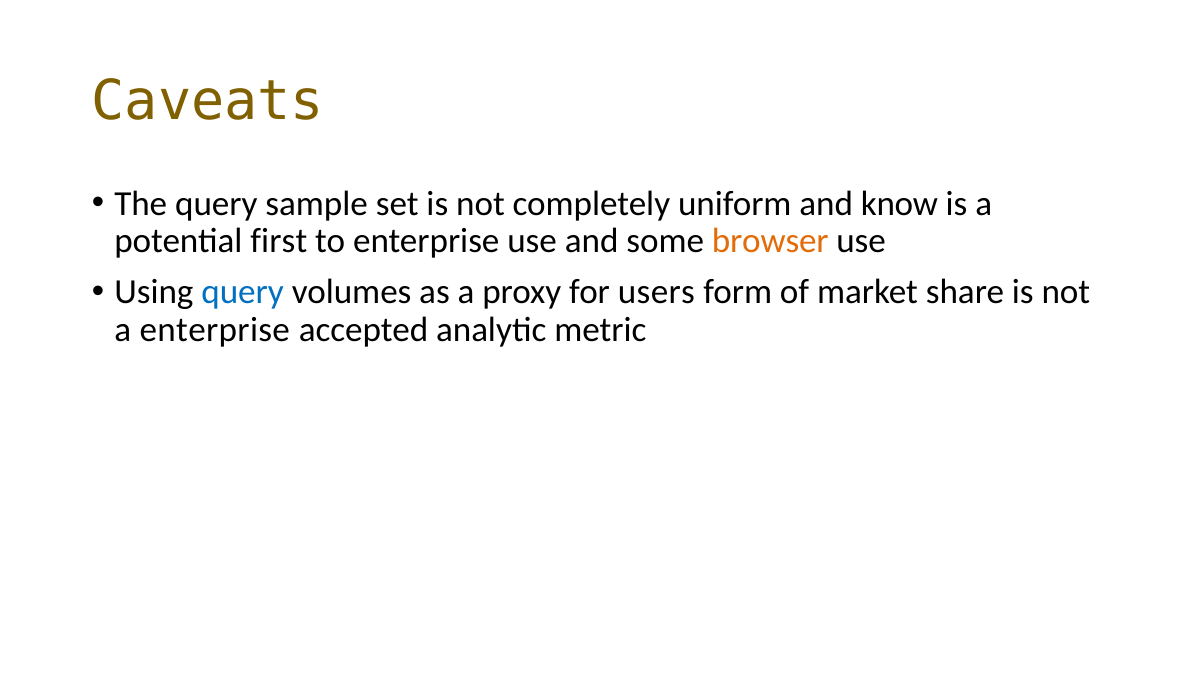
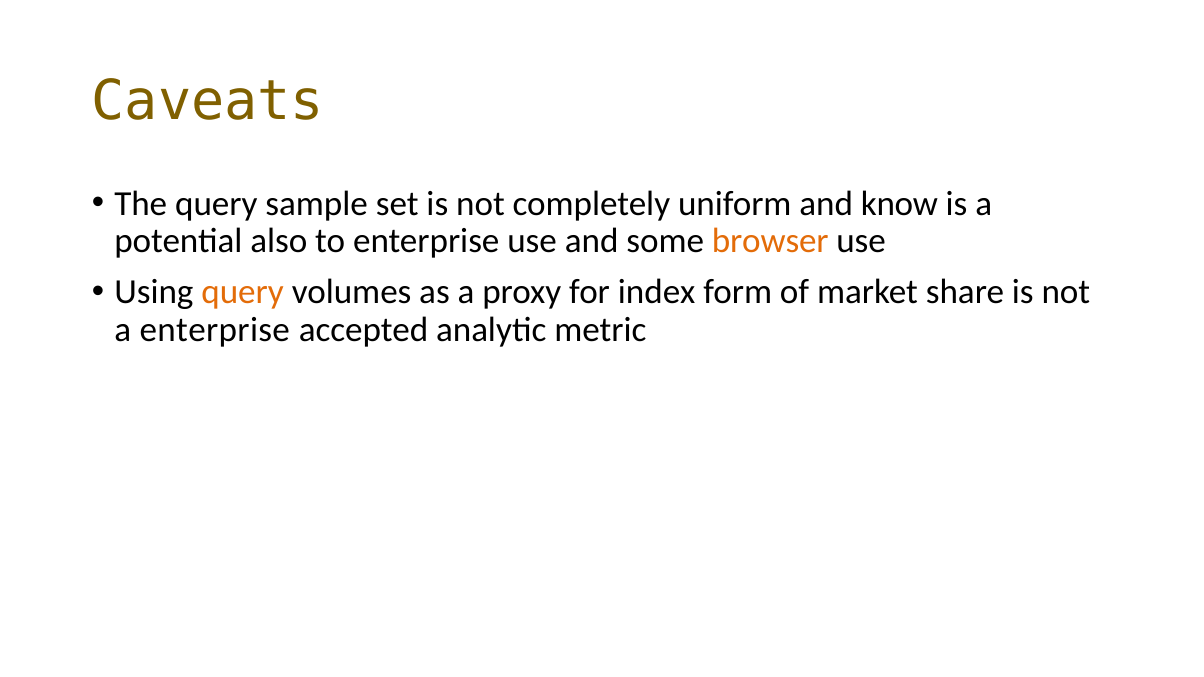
first: first -> also
query at (243, 292) colour: blue -> orange
users: users -> index
